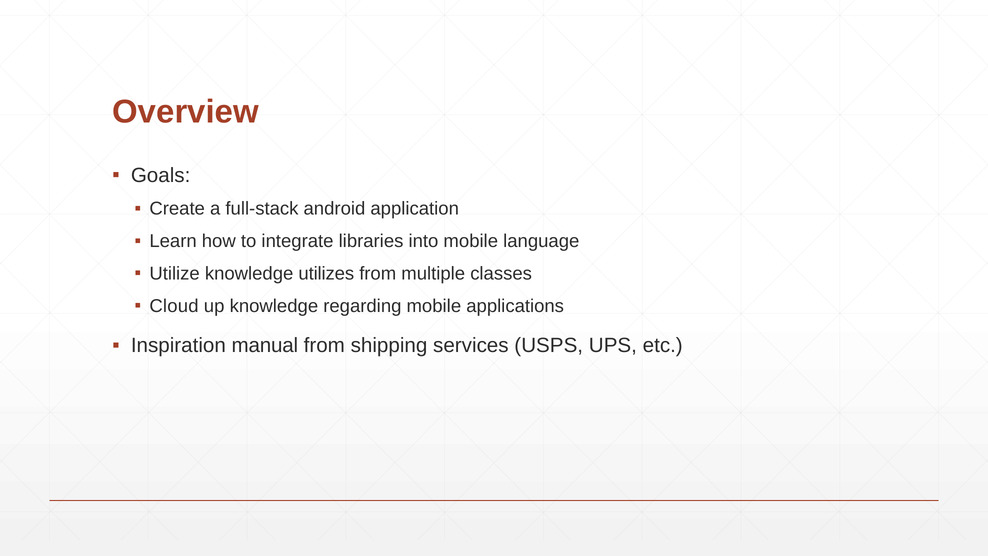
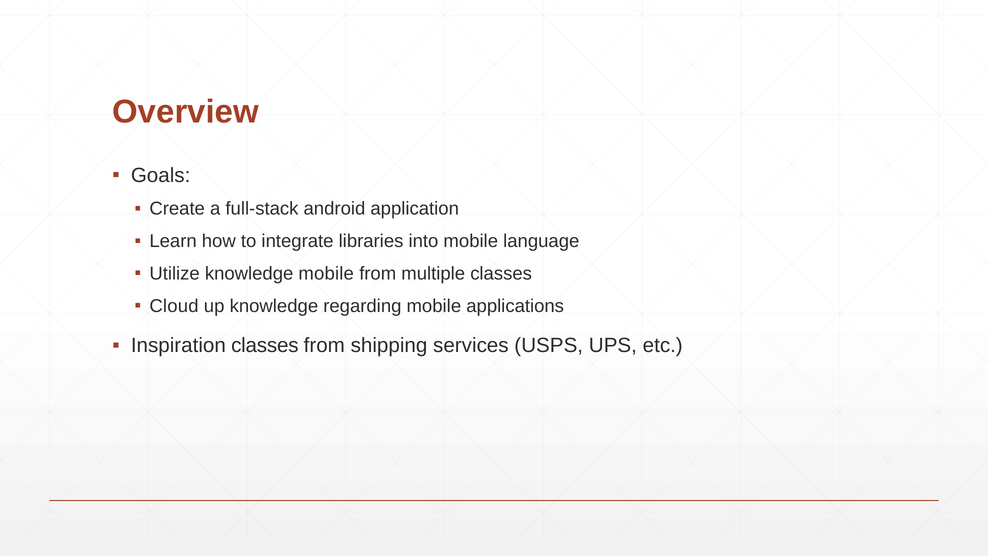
knowledge utilizes: utilizes -> mobile
Inspiration manual: manual -> classes
